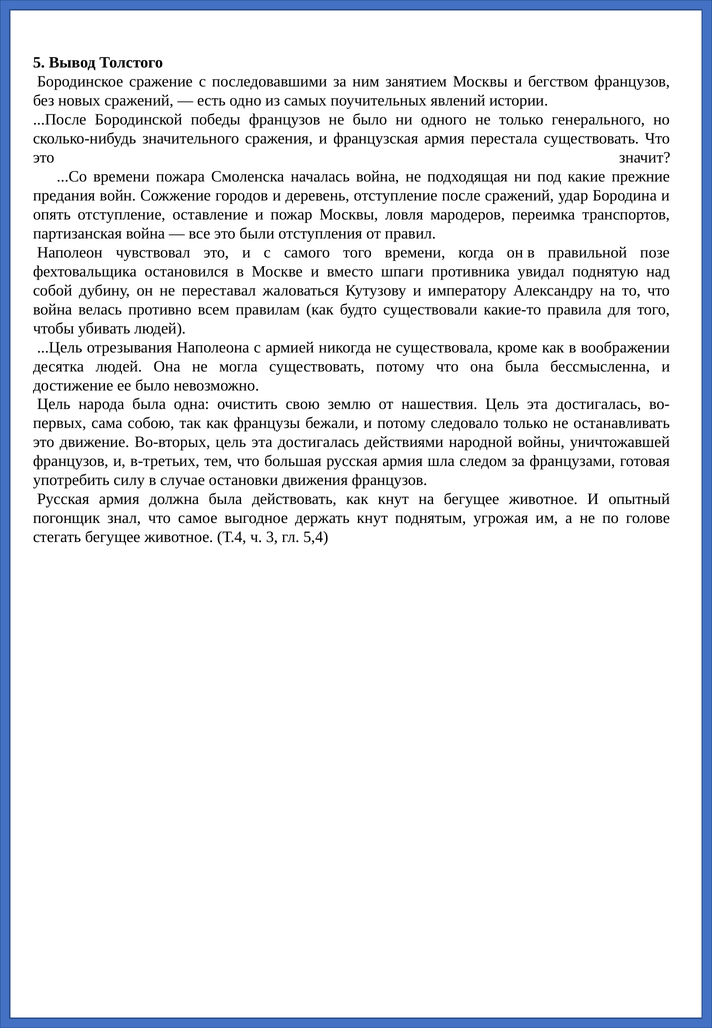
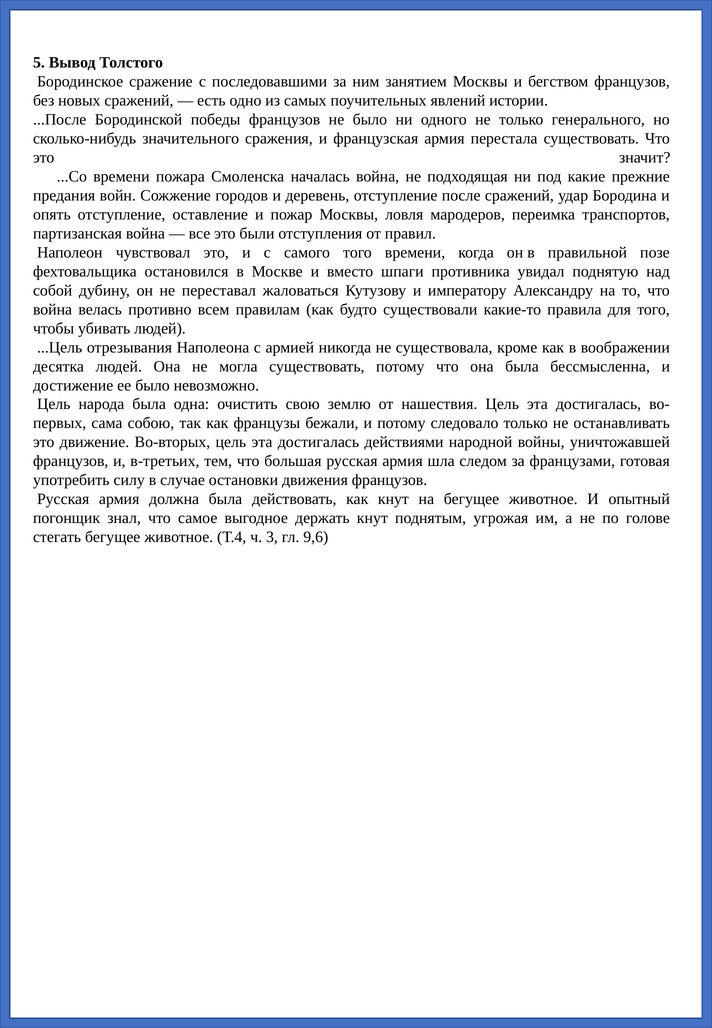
5,4: 5,4 -> 9,6
